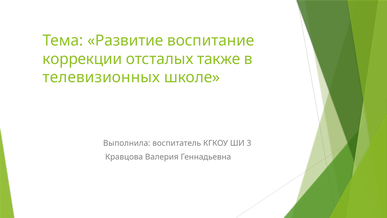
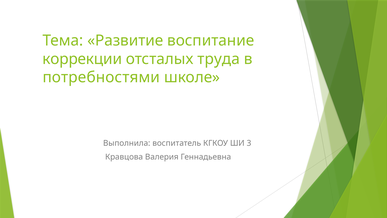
также: также -> труда
телевизионных: телевизионных -> потребностями
